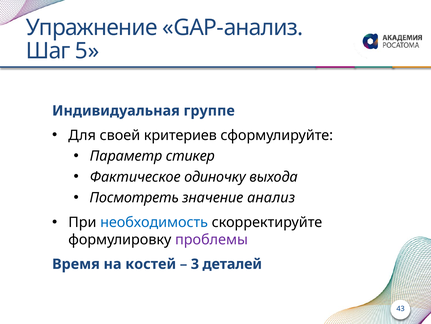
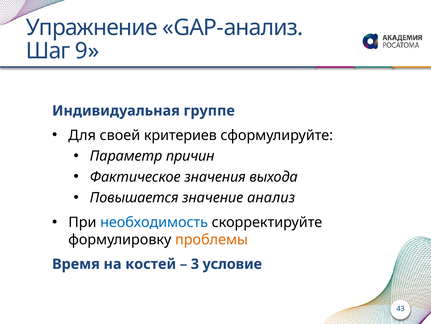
5: 5 -> 9
стикер: стикер -> причин
одиночку: одиночку -> значения
Посмотреть: Посмотреть -> Повышается
проблемы colour: purple -> orange
деталей: деталей -> условие
